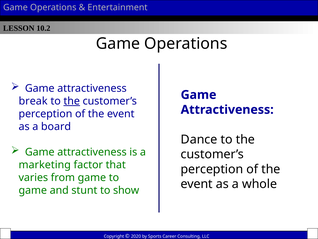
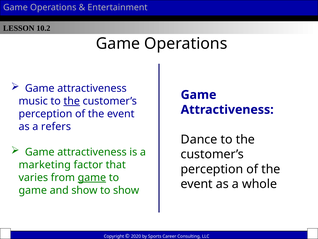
break: break -> music
board: board -> refers
game at (92, 177) underline: none -> present
and stunt: stunt -> show
